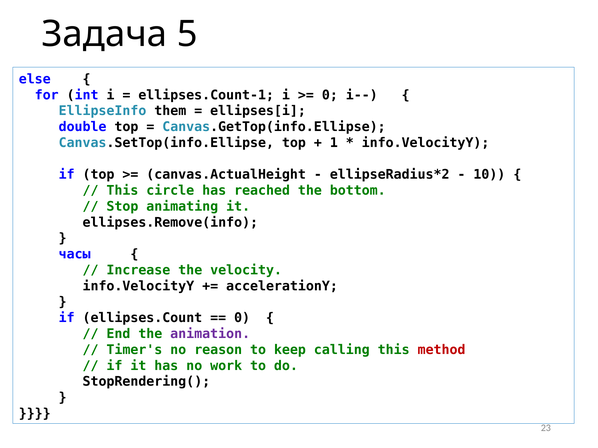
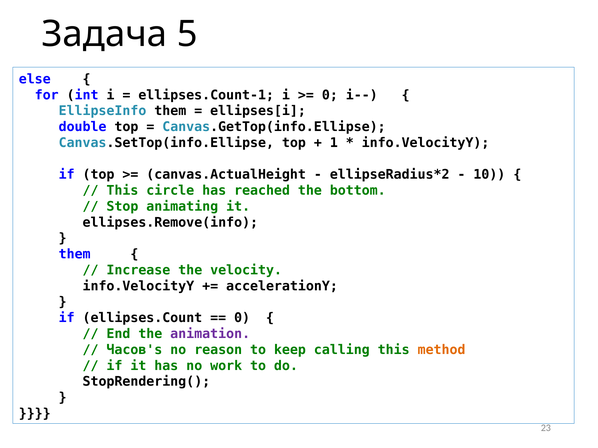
часы at (75, 254): часы -> them
Timer's: Timer's -> Часов's
method colour: red -> orange
